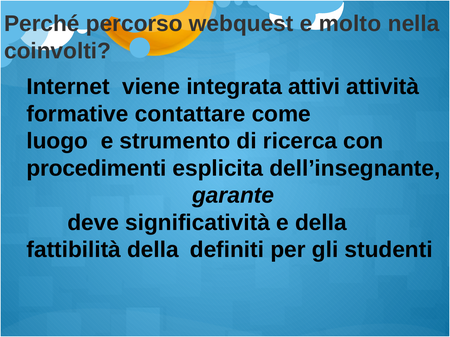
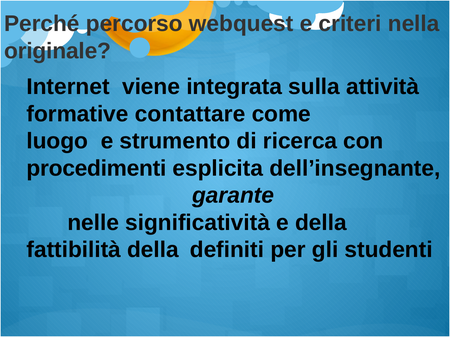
molto: molto -> criteri
coinvolti: coinvolti -> originale
attivi: attivi -> sulla
deve: deve -> nelle
